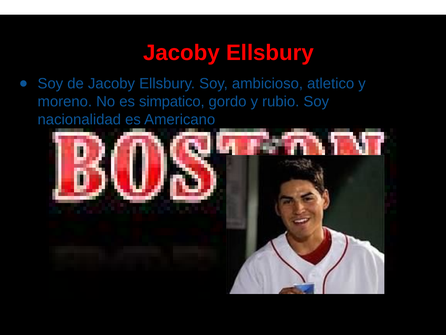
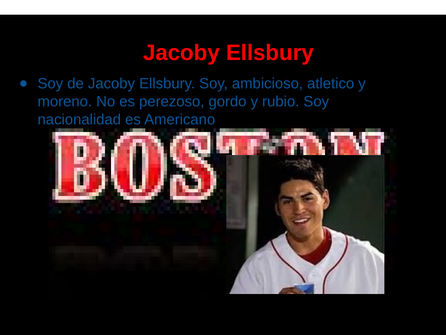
simpatico: simpatico -> perezoso
